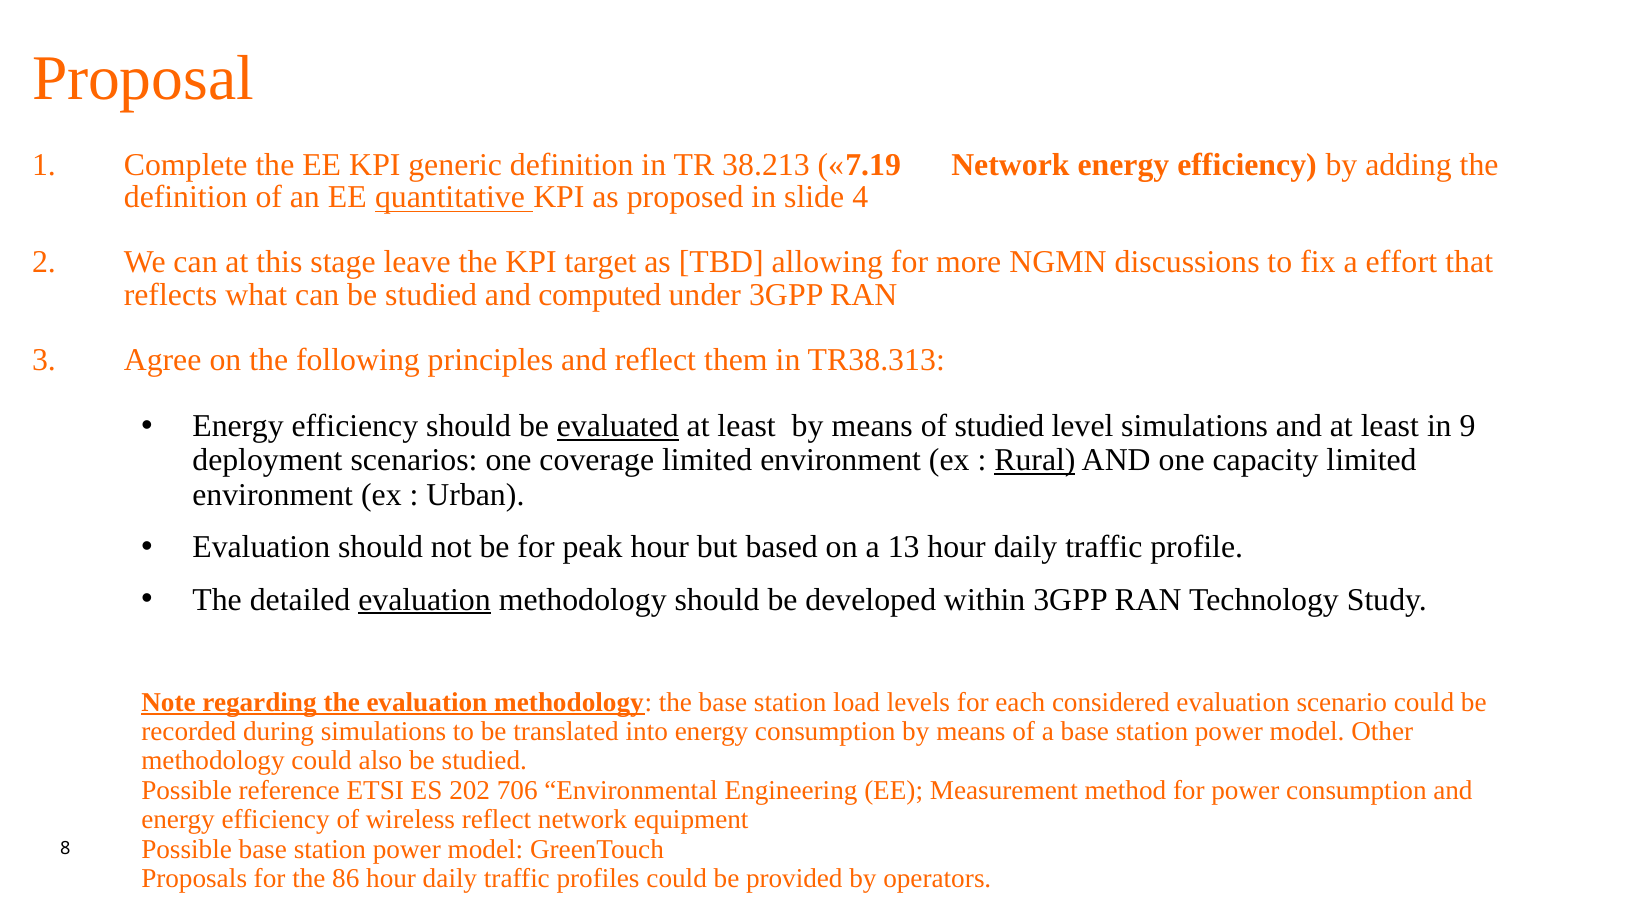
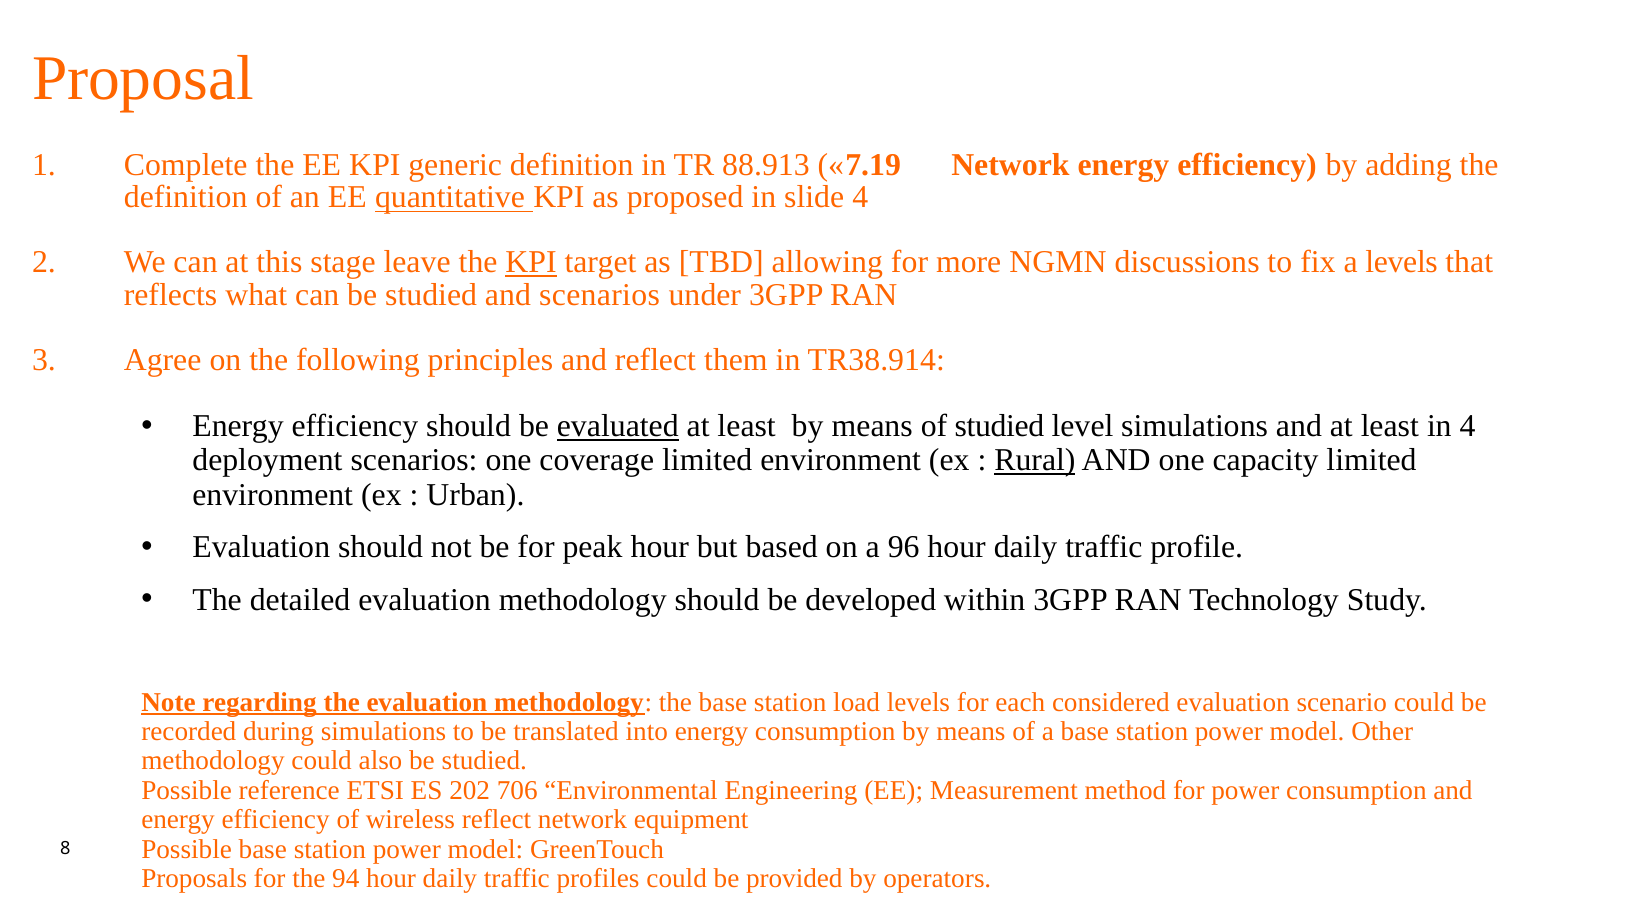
38.213: 38.213 -> 88.913
KPI at (531, 262) underline: none -> present
a effort: effort -> levels
and computed: computed -> scenarios
TR38.313: TR38.313 -> TR38.914
in 9: 9 -> 4
13: 13 -> 96
evaluation at (424, 600) underline: present -> none
86: 86 -> 94
